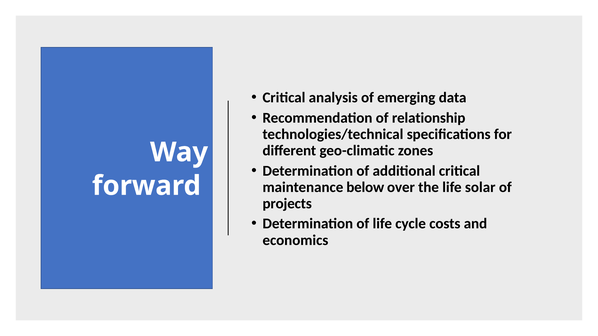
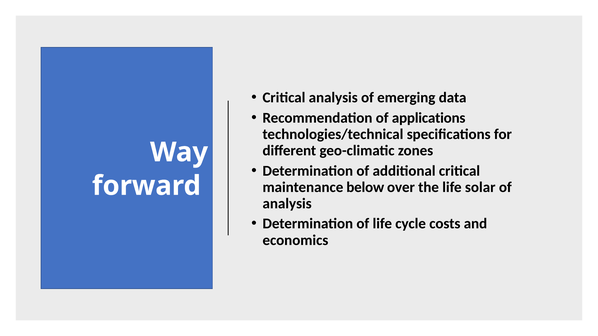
relationship: relationship -> applications
projects at (287, 204): projects -> analysis
